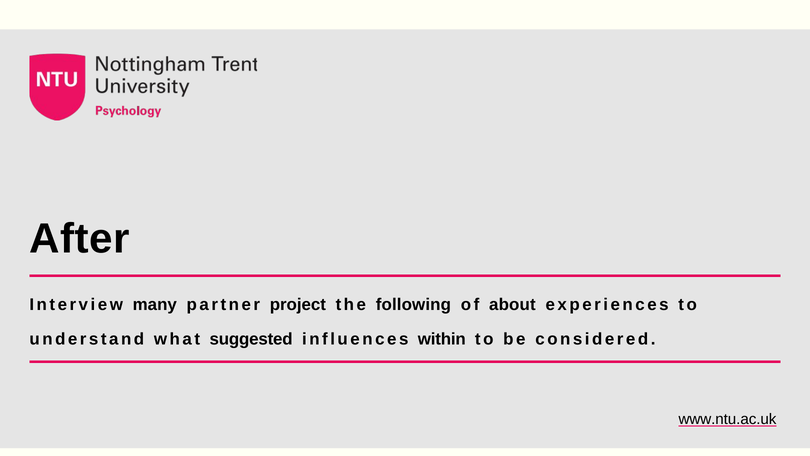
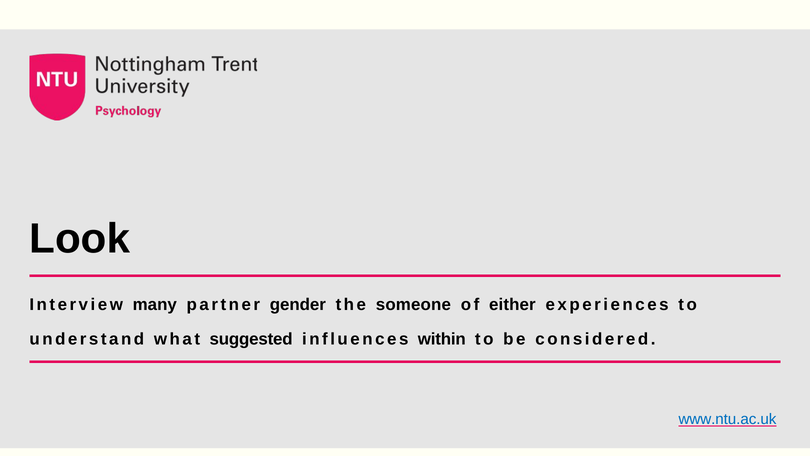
After: After -> Look
project: project -> gender
following: following -> someone
about: about -> either
www.ntu.ac.uk colour: black -> blue
